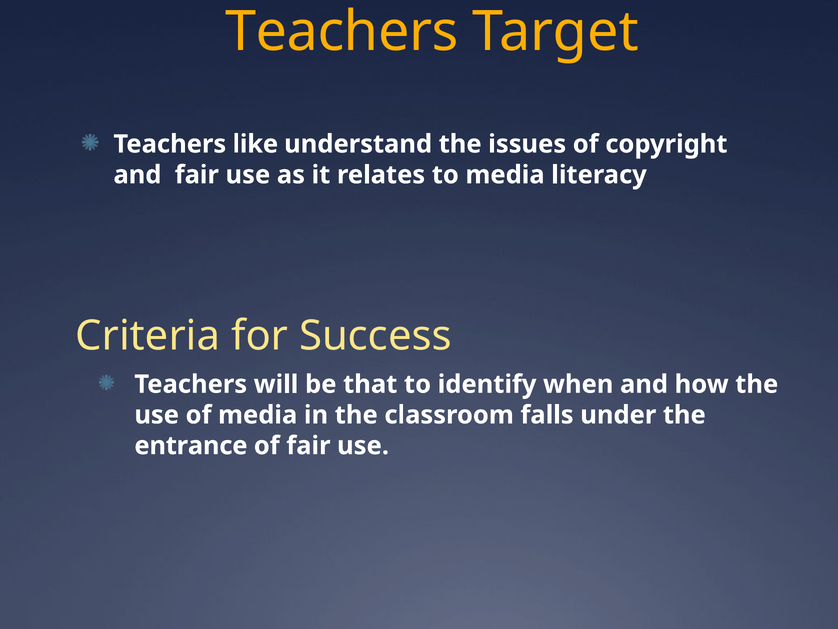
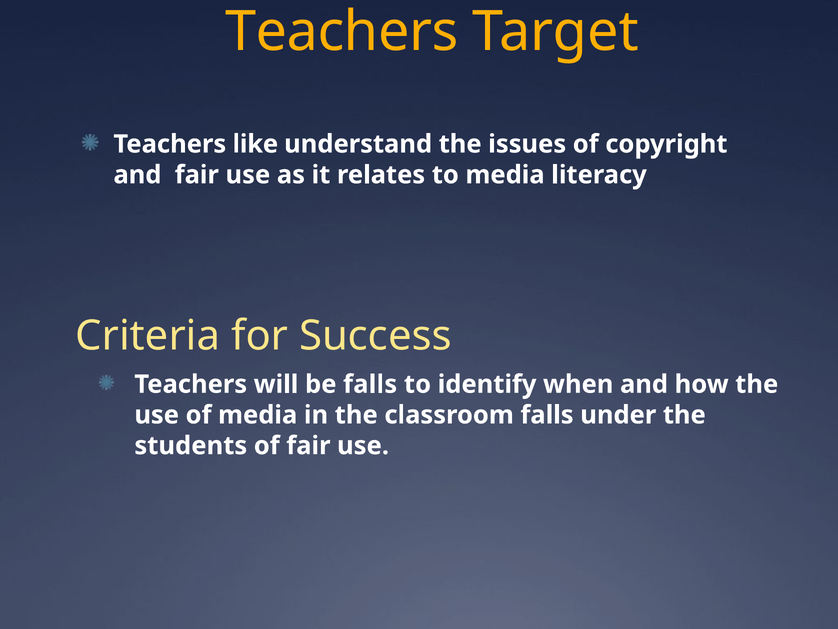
be that: that -> falls
entrance: entrance -> students
